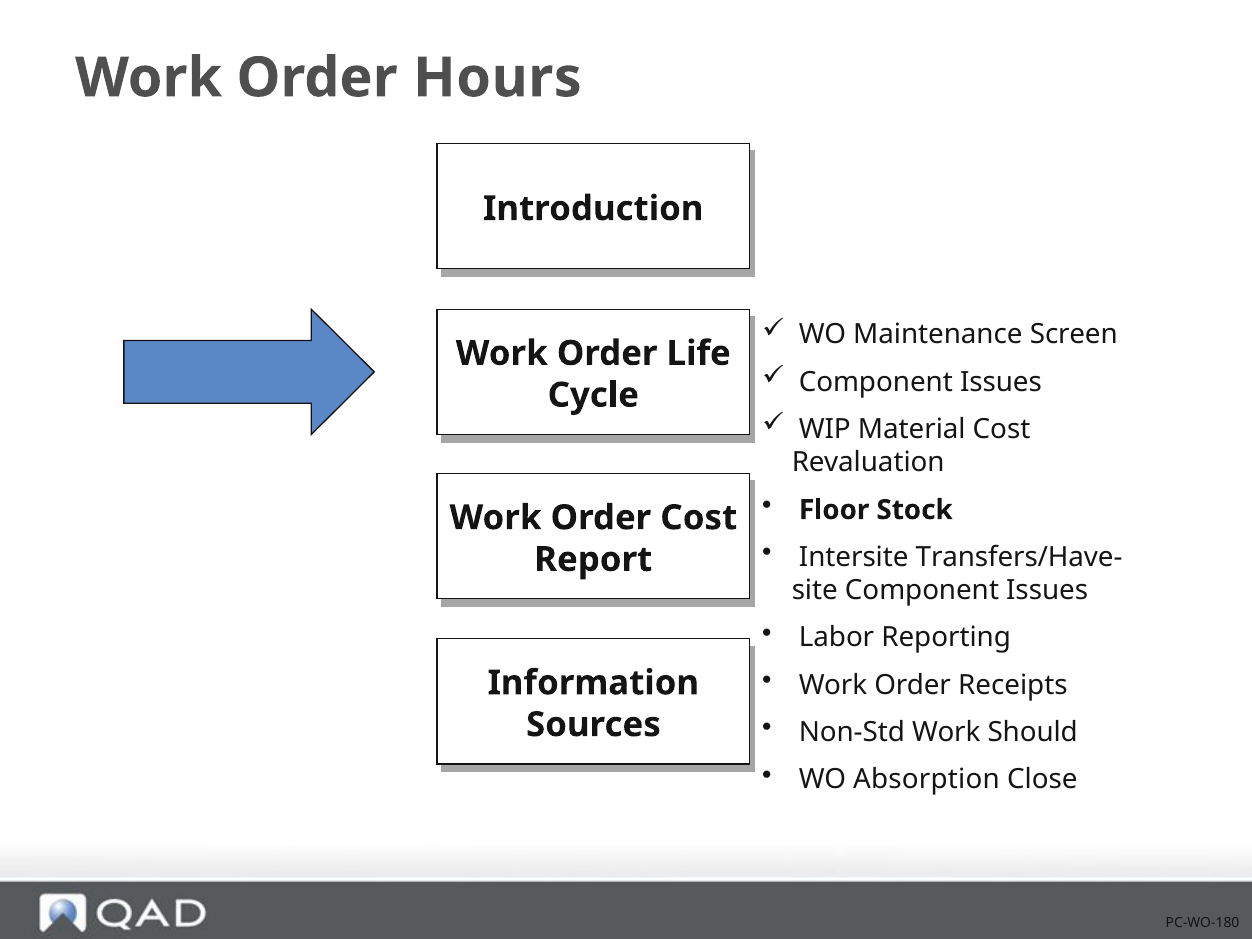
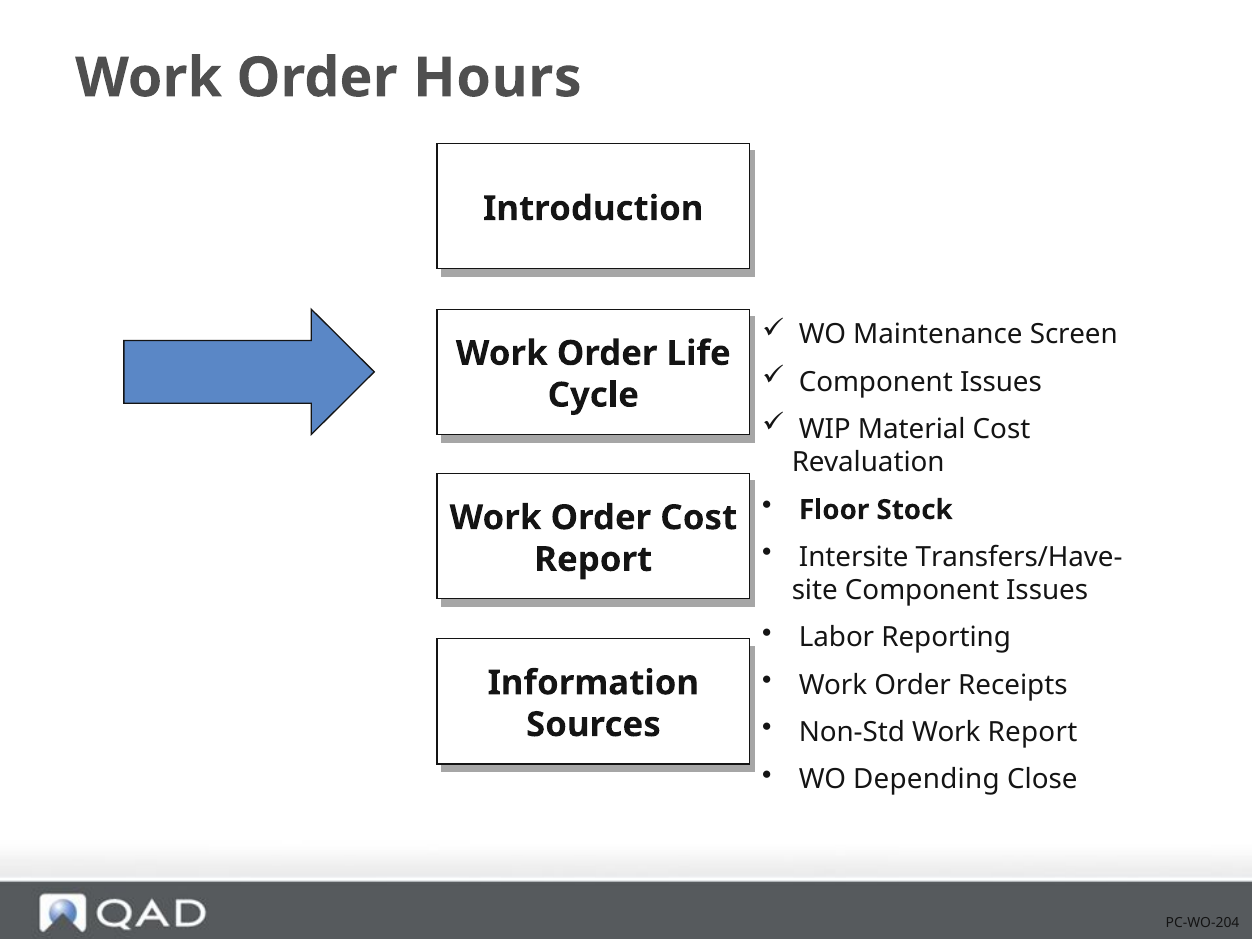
Work Should: Should -> Report
Absorption: Absorption -> Depending
PC-WO-180: PC-WO-180 -> PC-WO-204
